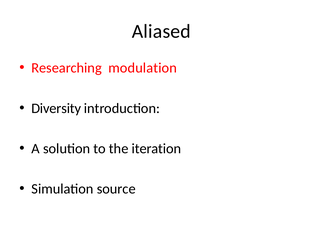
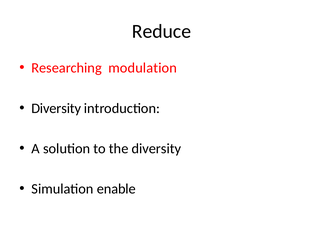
Aliased: Aliased -> Reduce
the iteration: iteration -> diversity
source: source -> enable
